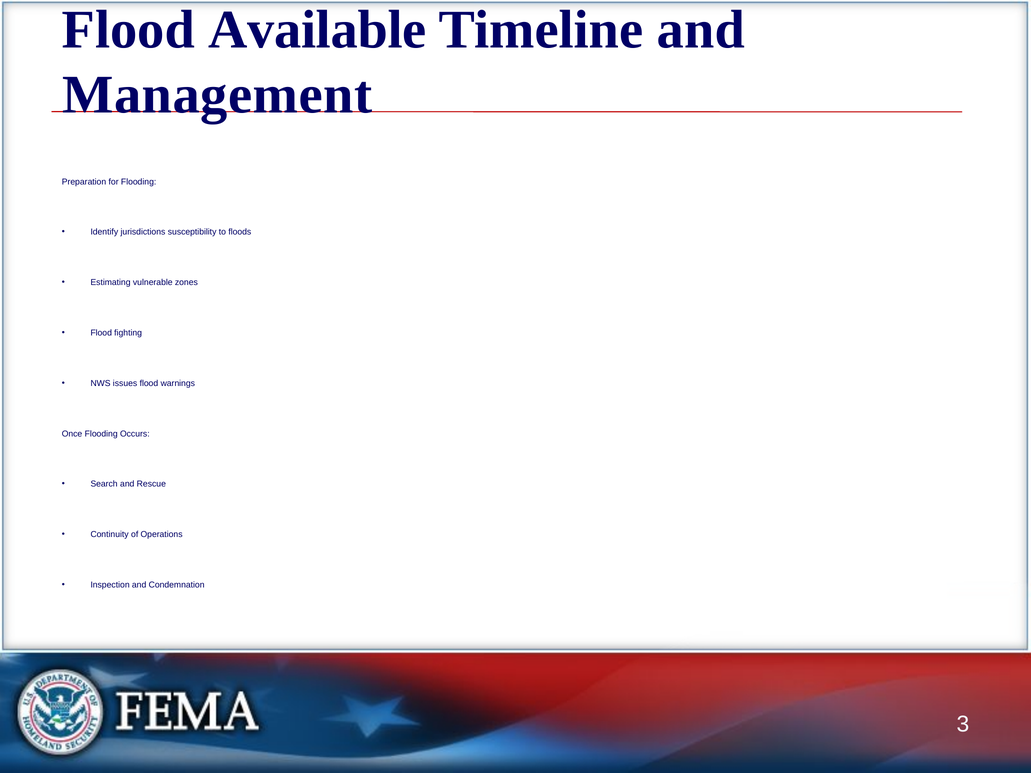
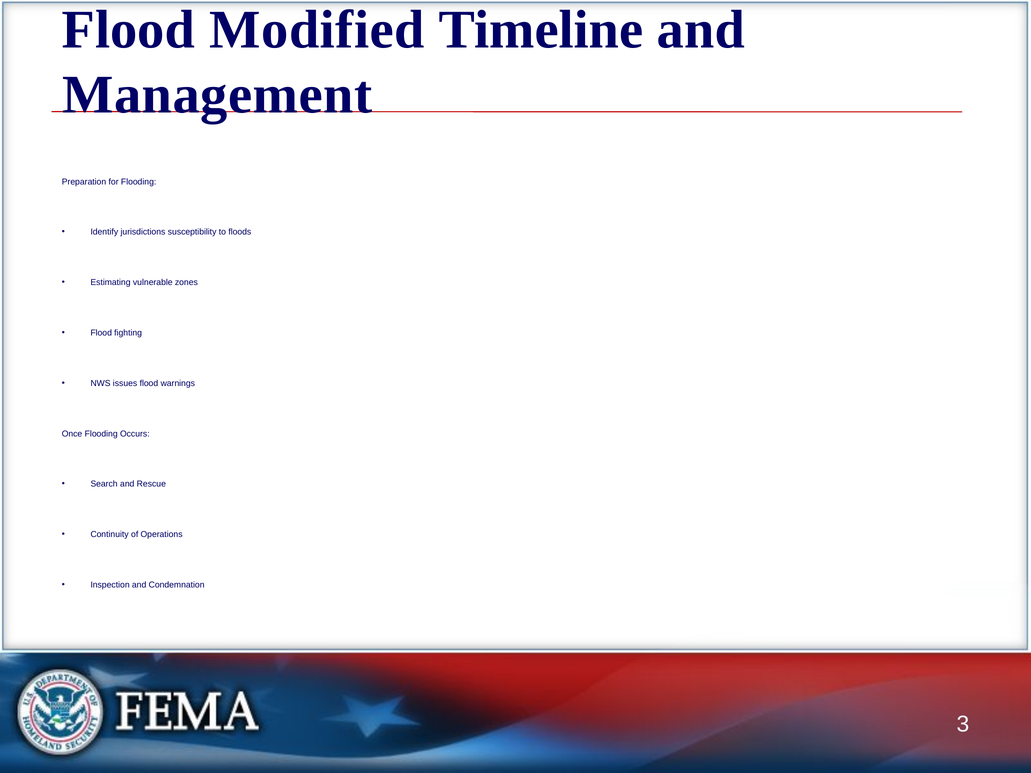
Available: Available -> Modified
